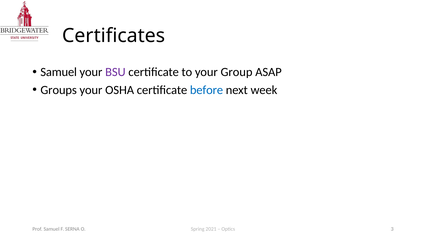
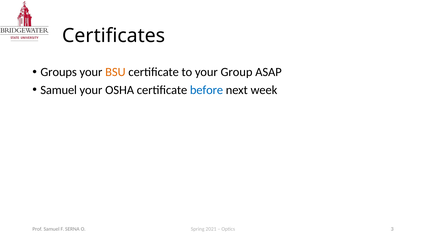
Samuel at (59, 72): Samuel -> Groups
BSU colour: purple -> orange
Groups at (59, 90): Groups -> Samuel
